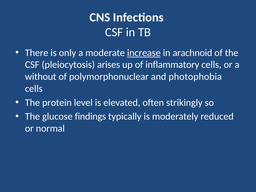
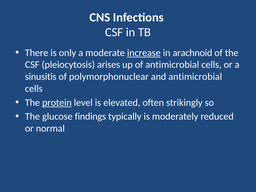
of inflammatory: inflammatory -> antimicrobial
without: without -> sinusitis
and photophobia: photophobia -> antimicrobial
protein underline: none -> present
